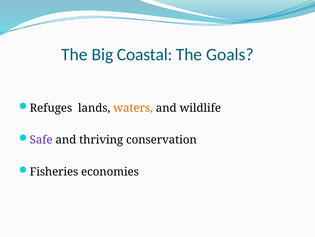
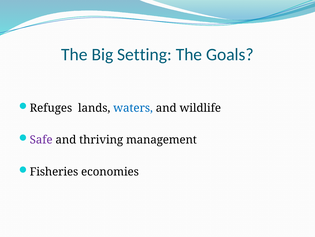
Coastal: Coastal -> Setting
waters colour: orange -> blue
conservation: conservation -> management
